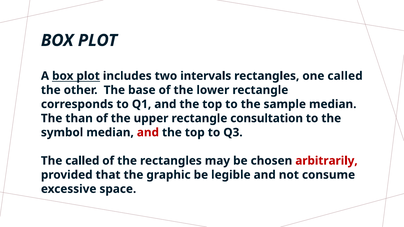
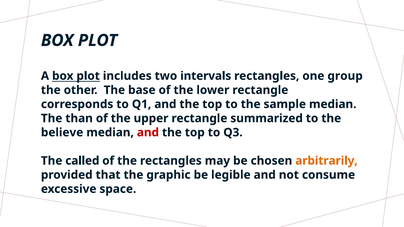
one called: called -> group
consultation: consultation -> summarized
symbol: symbol -> believe
arbitrarily colour: red -> orange
